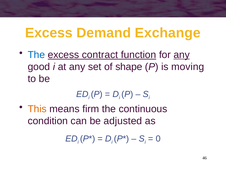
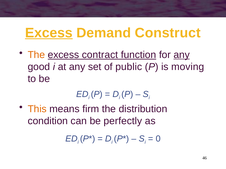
Excess at (49, 33) underline: none -> present
Exchange: Exchange -> Construct
The at (36, 55) colour: blue -> orange
shape: shape -> public
continuous: continuous -> distribution
adjusted: adjusted -> perfectly
